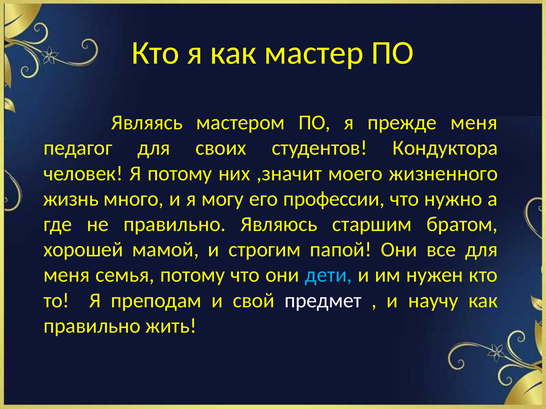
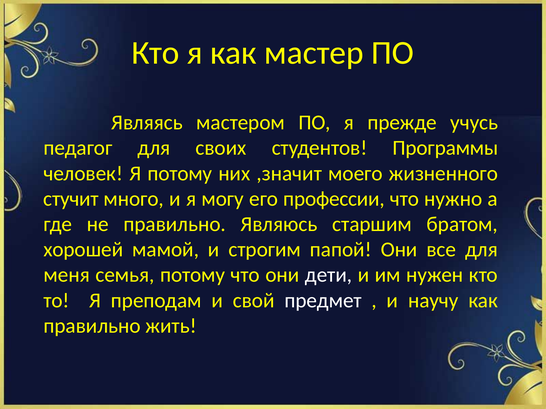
прежде меня: меня -> учусь
Кондуктора: Кондуктора -> Программы
жизнь: жизнь -> стучит
дети colour: light blue -> white
